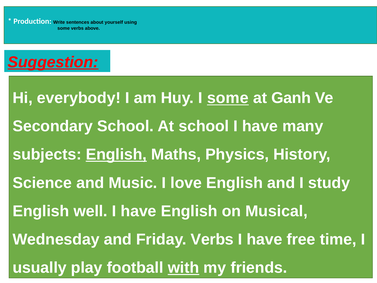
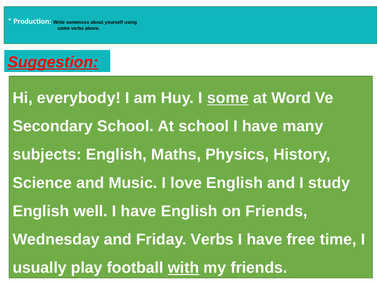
Ganh: Ganh -> Word
English at (116, 154) underline: present -> none
on Musical: Musical -> Friends
